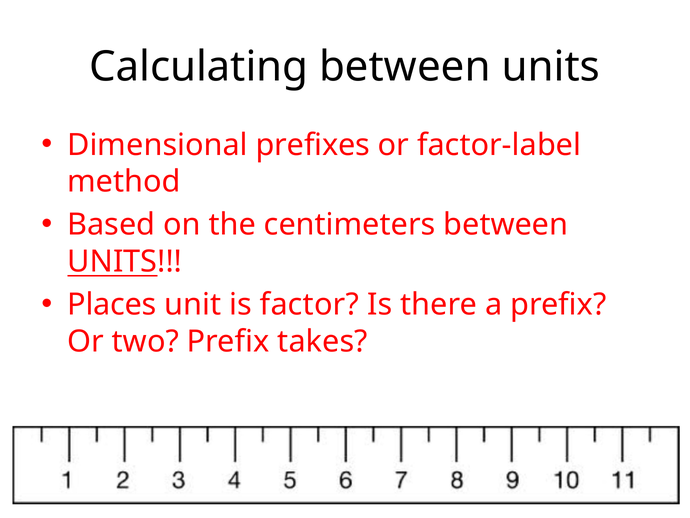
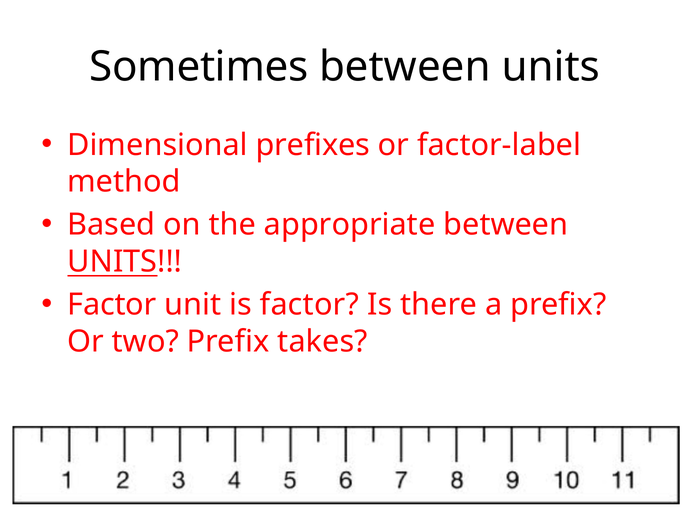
Calculating: Calculating -> Sometimes
centimeters: centimeters -> appropriate
Places at (112, 304): Places -> Factor
